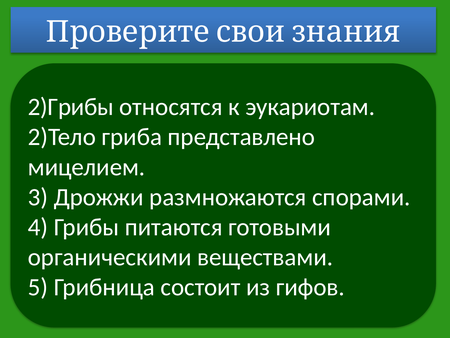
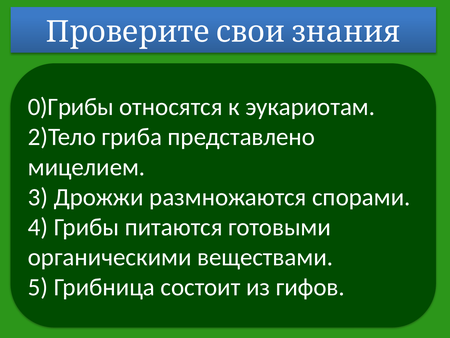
2)Грибы: 2)Грибы -> 0)Грибы
